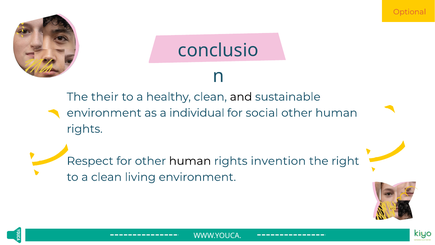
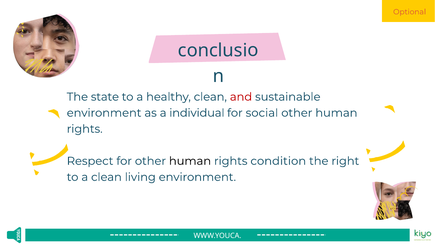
their: their -> state
and colour: black -> red
invention: invention -> condition
